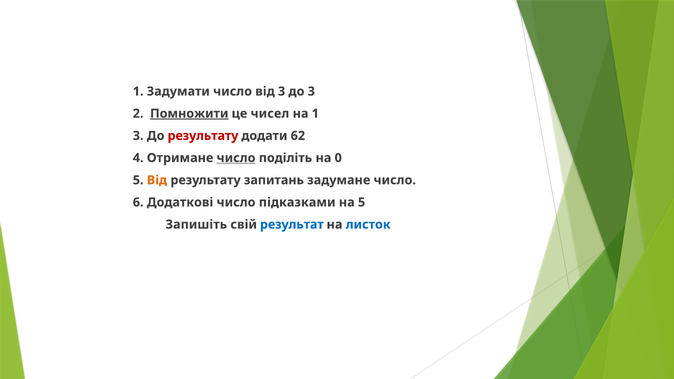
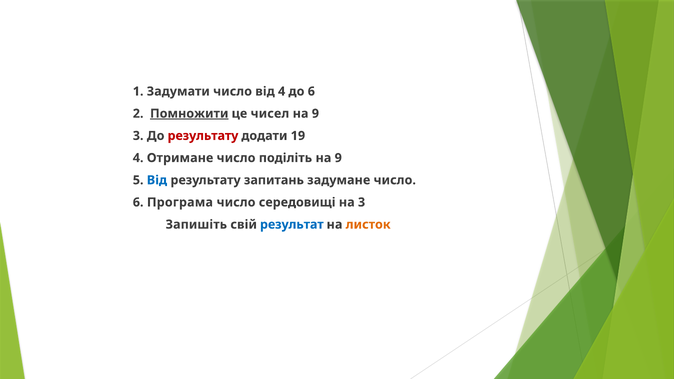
від 3: 3 -> 4
до 3: 3 -> 6
1 at (315, 114): 1 -> 9
62: 62 -> 19
число at (236, 158) underline: present -> none
поділіть на 0: 0 -> 9
Від at (157, 180) colour: orange -> blue
Додаткові: Додаткові -> Програма
підказками: підказками -> середовищі
на 5: 5 -> 3
листок colour: blue -> orange
